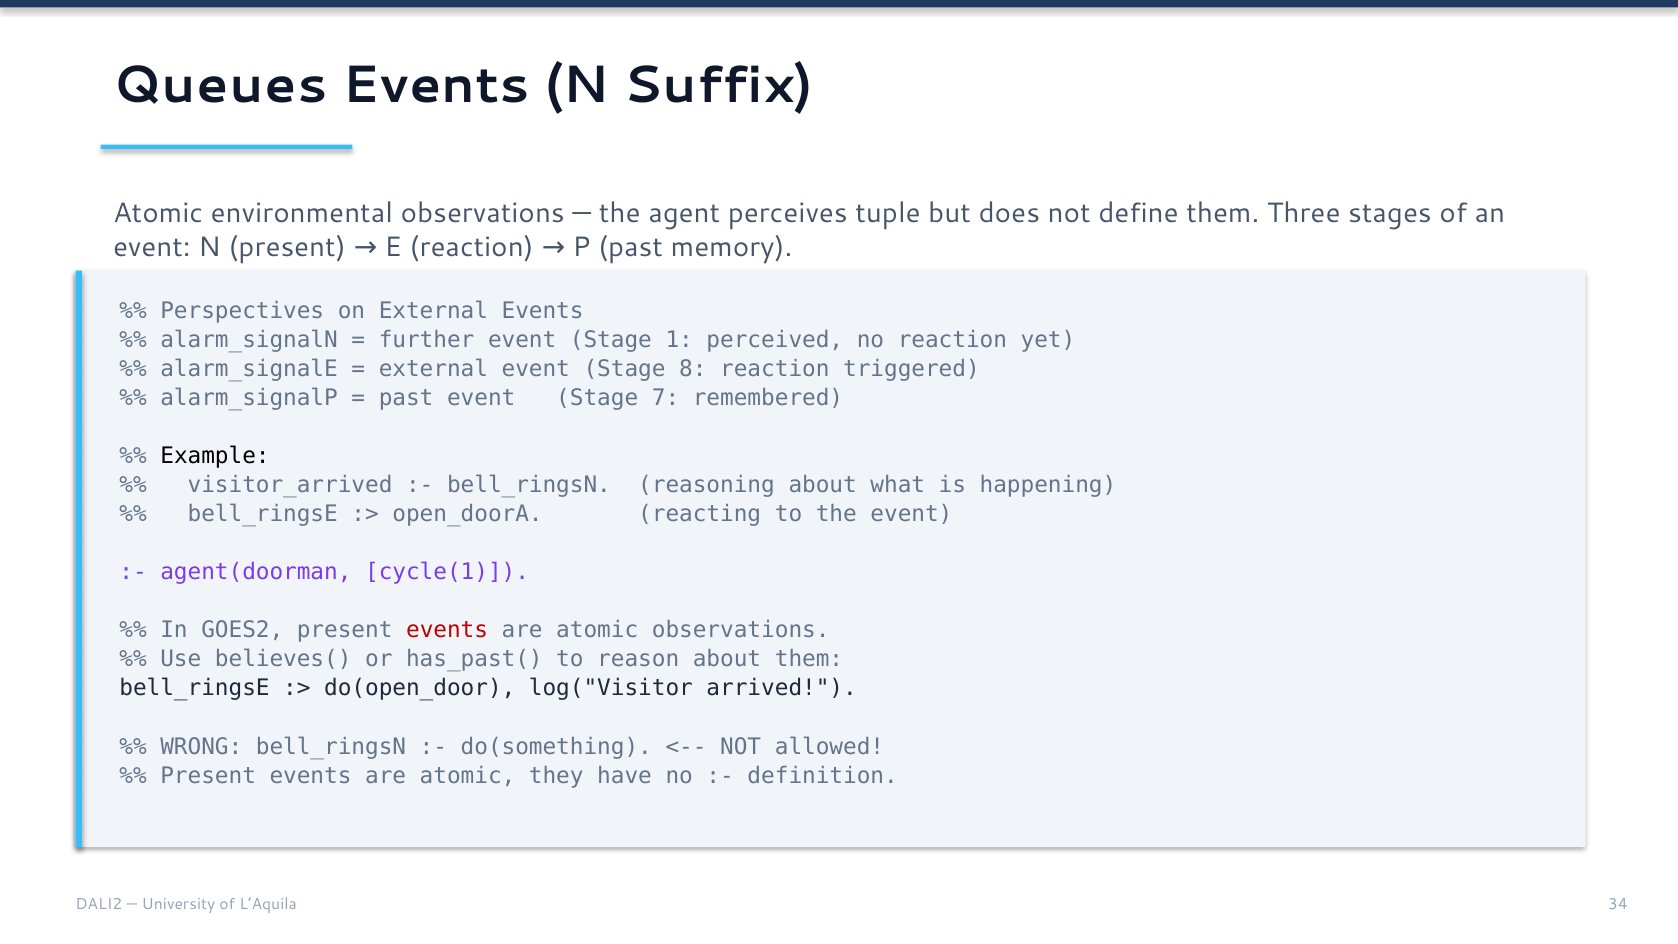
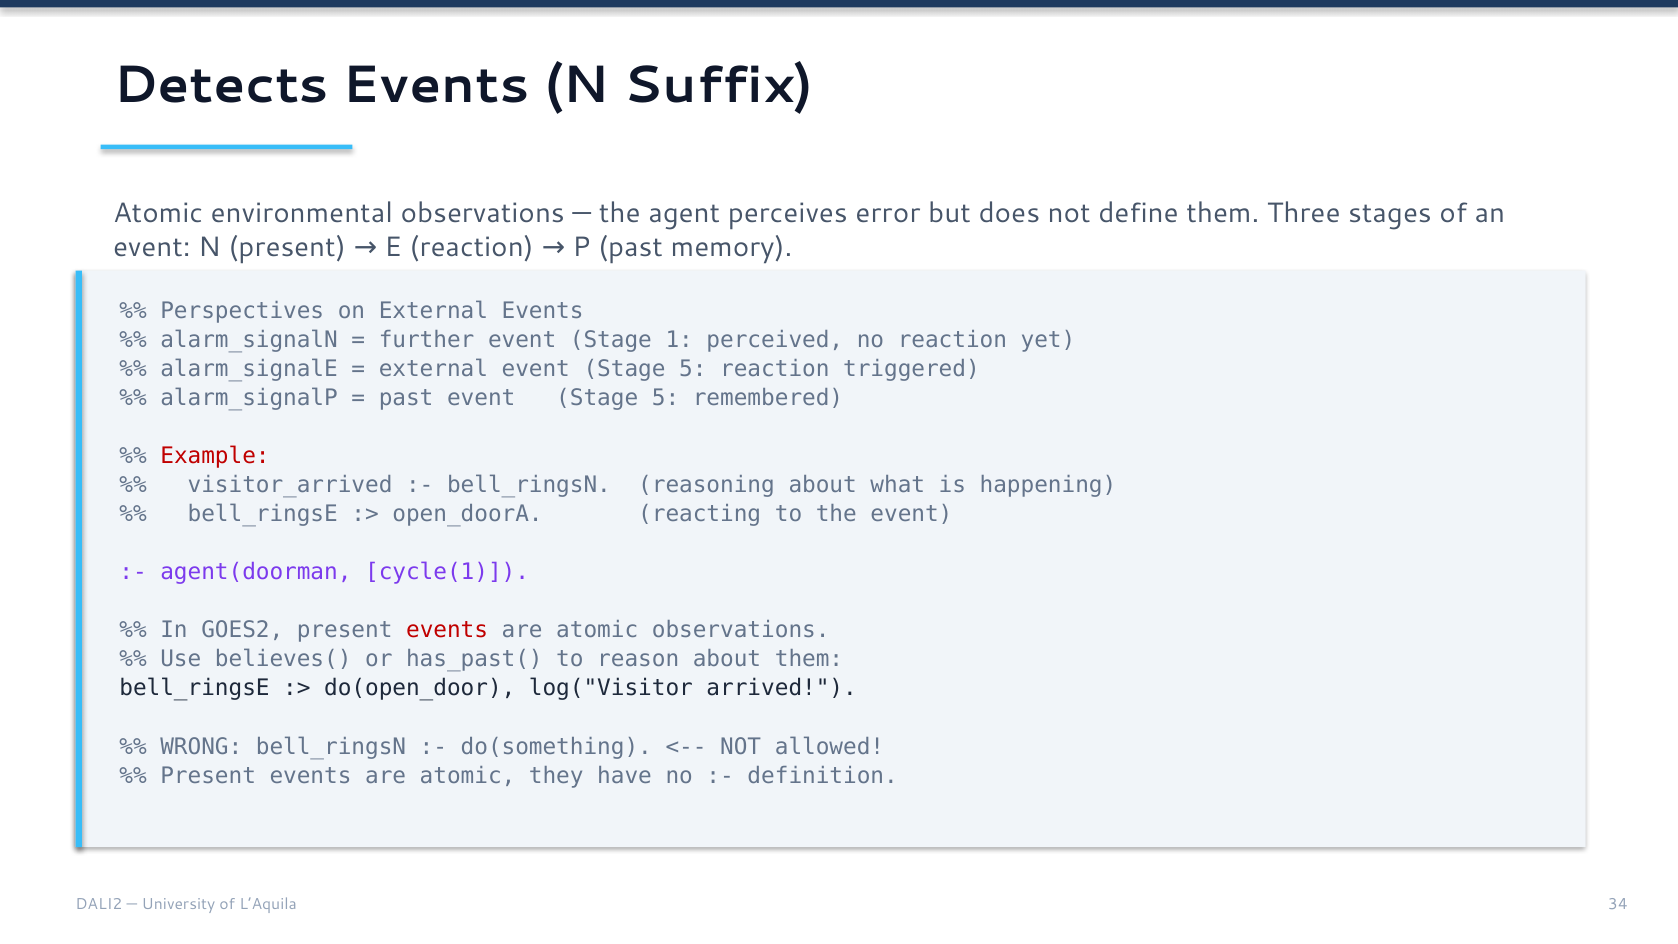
Queues: Queues -> Detects
tuple: tuple -> error
external event Stage 8: 8 -> 5
past event Stage 7: 7 -> 5
Example colour: black -> red
